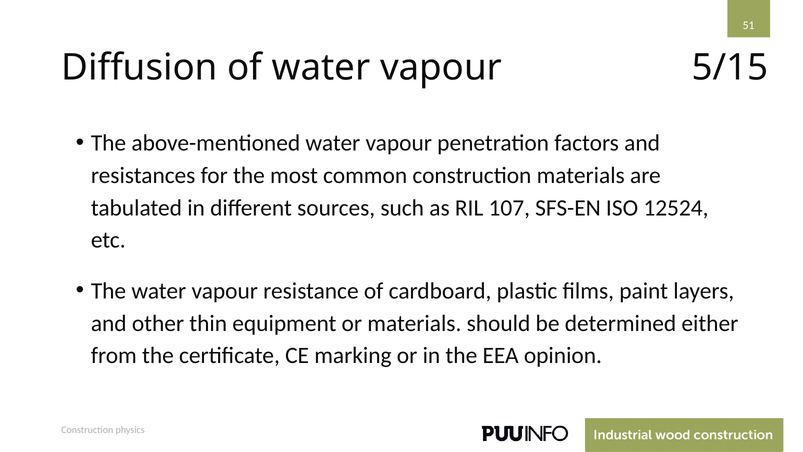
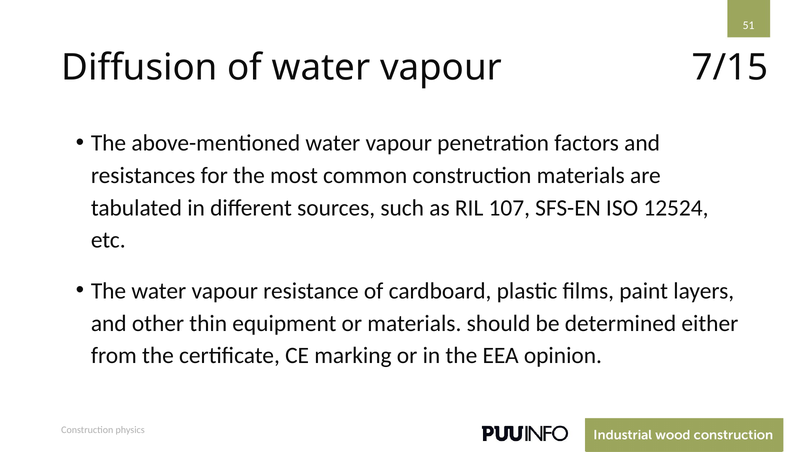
5/15: 5/15 -> 7/15
